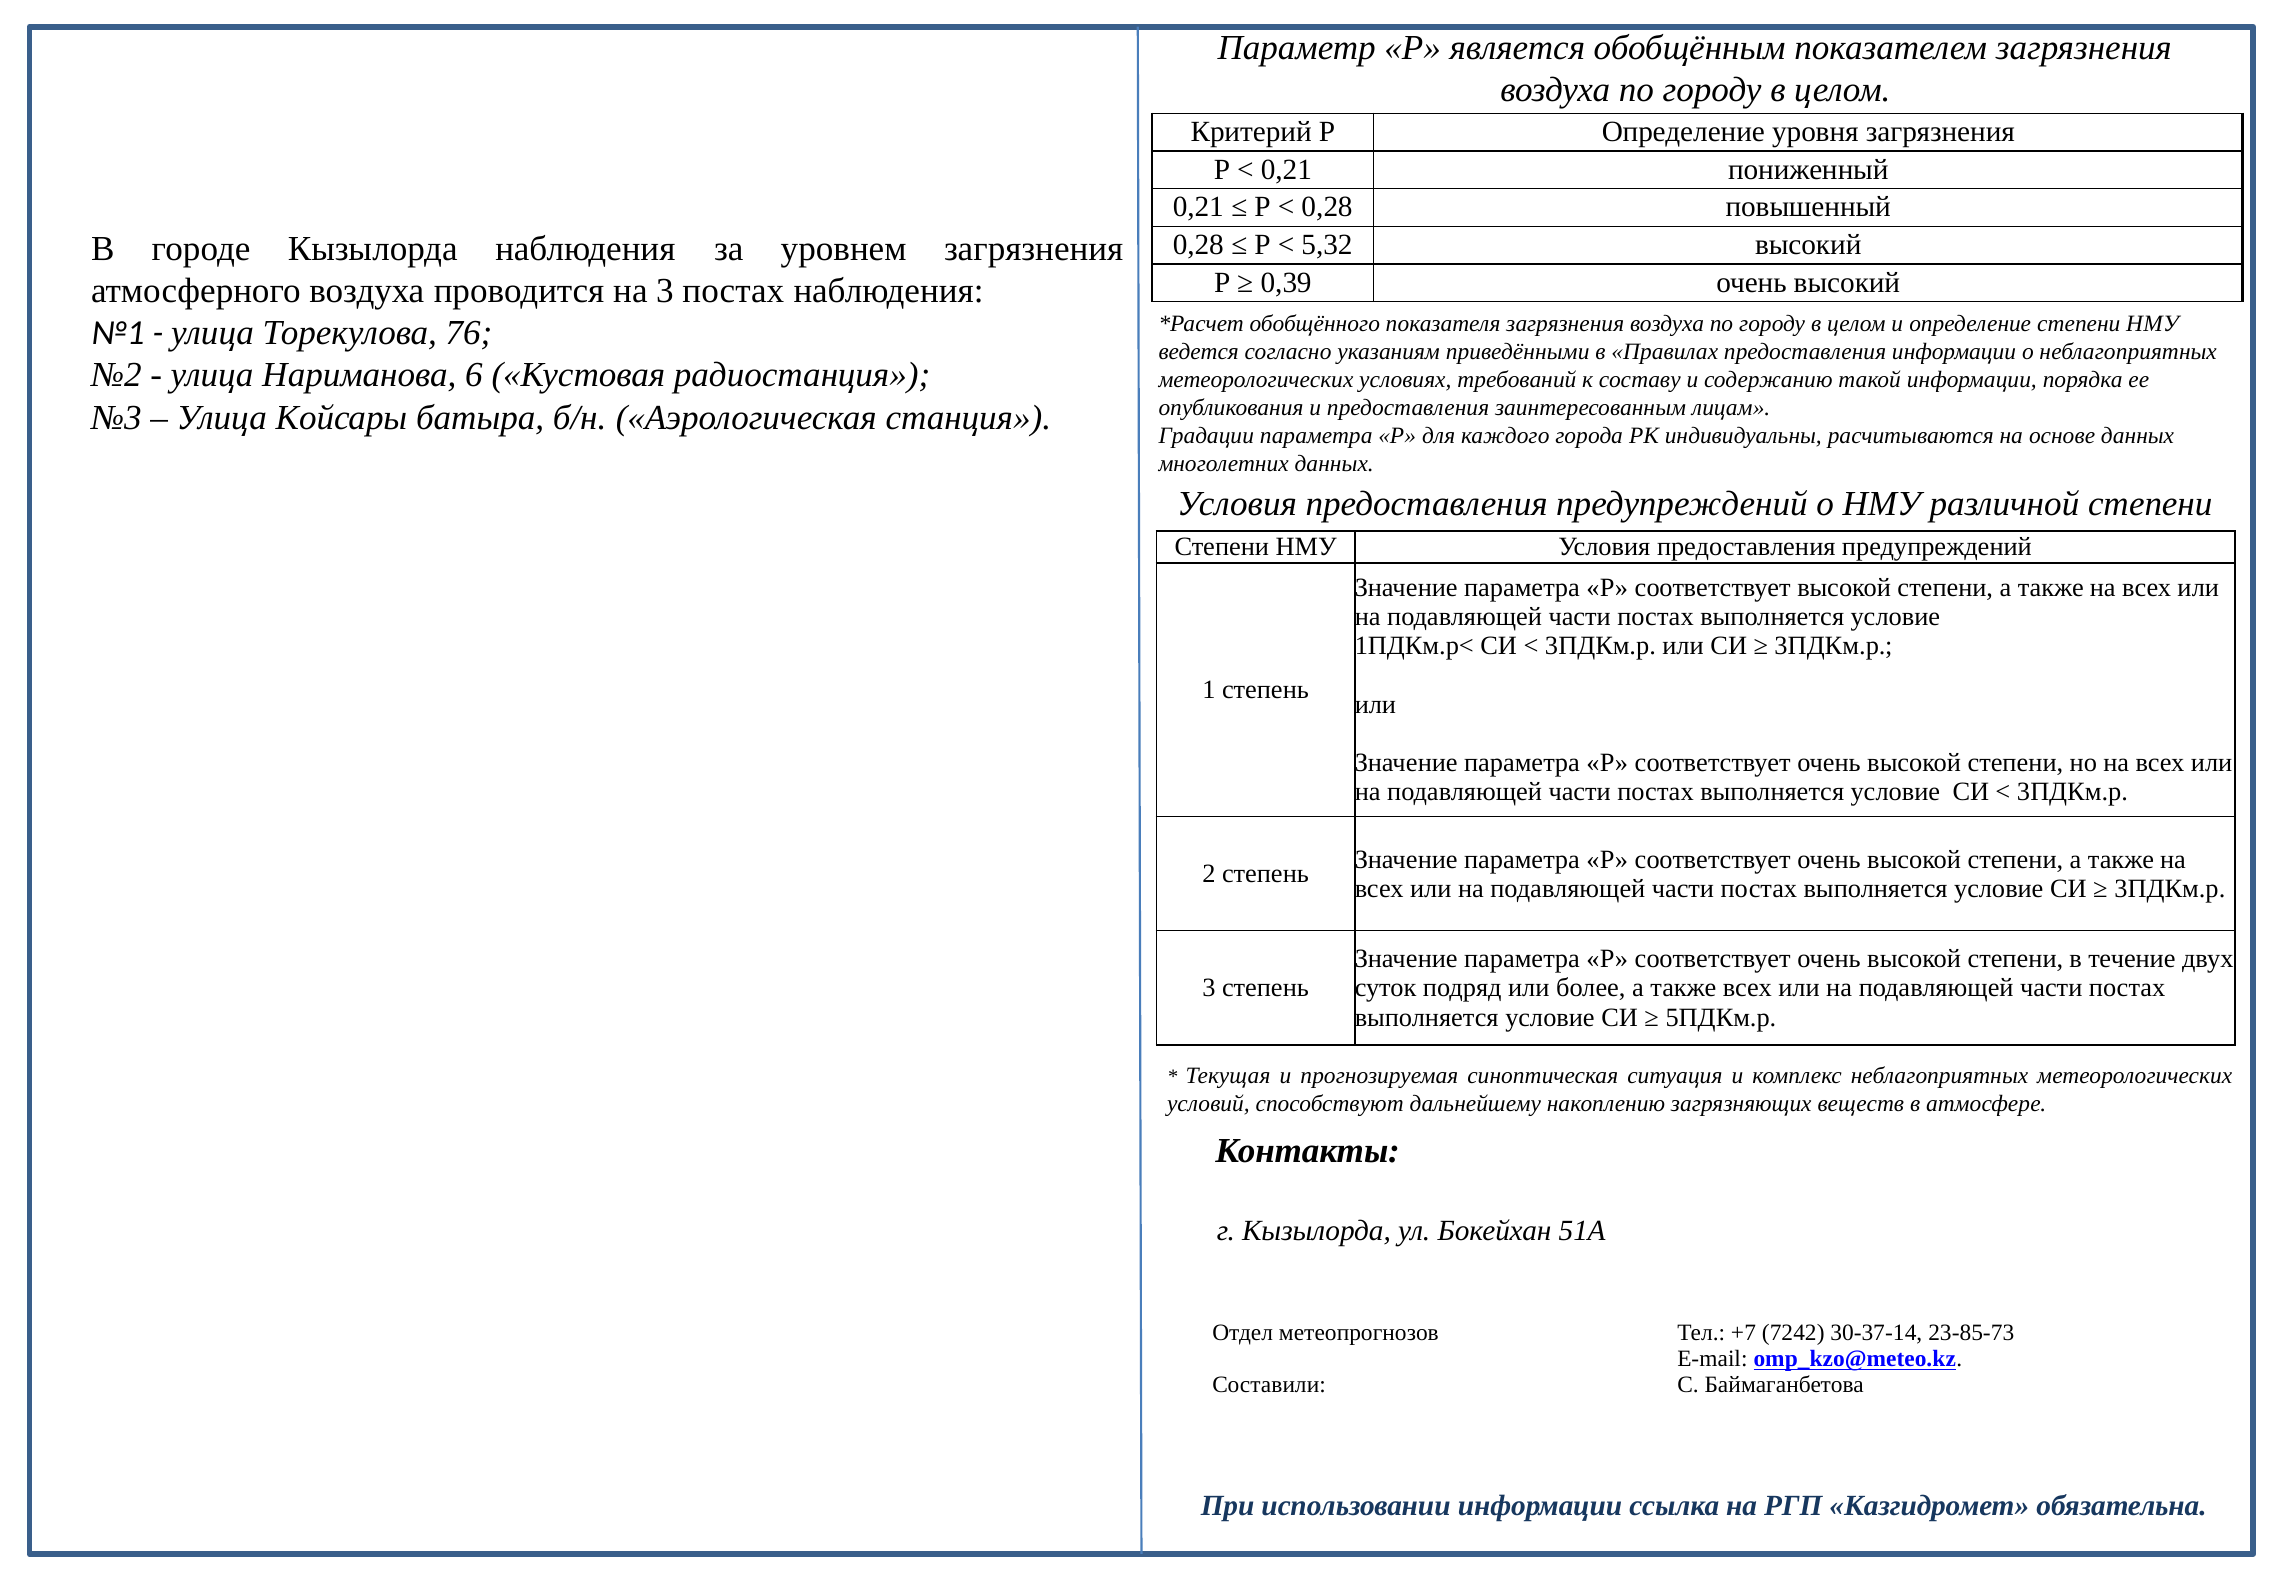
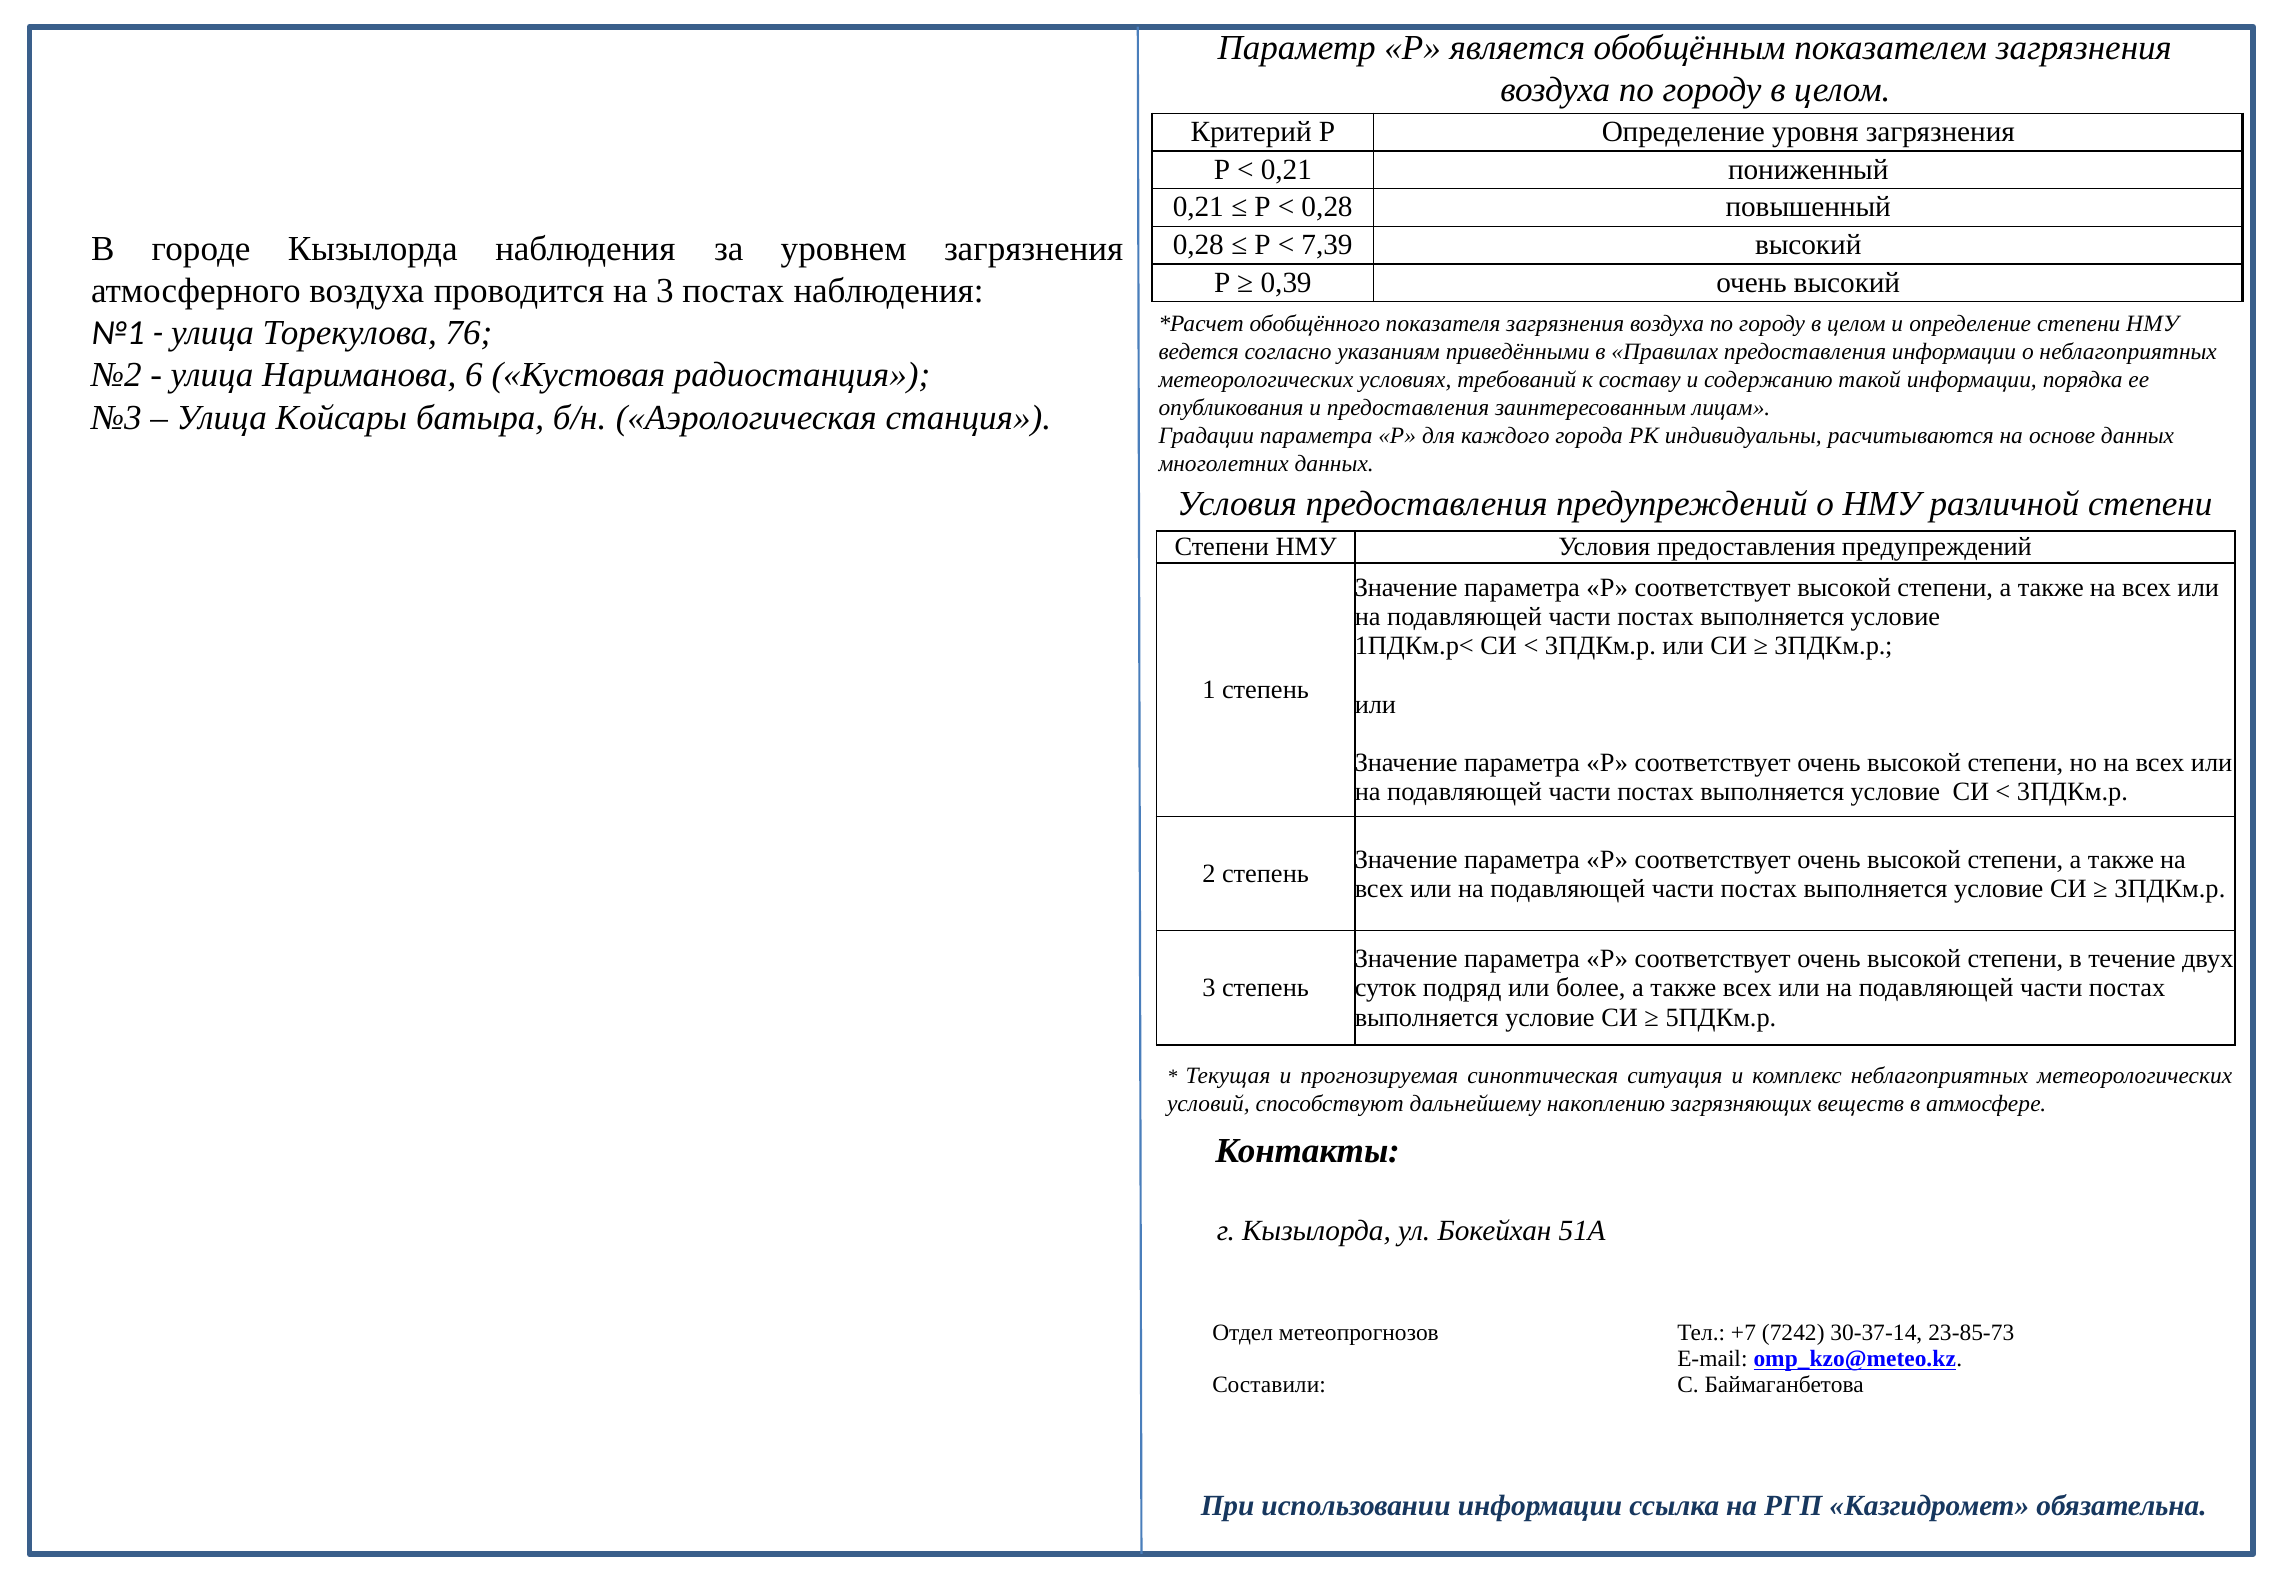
5,32: 5,32 -> 7,39
